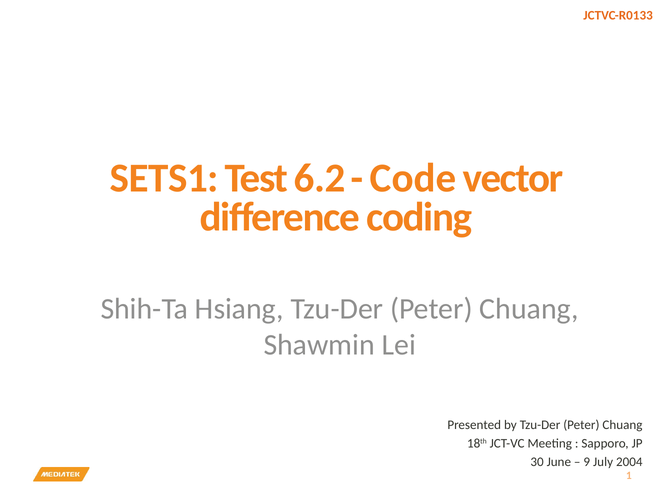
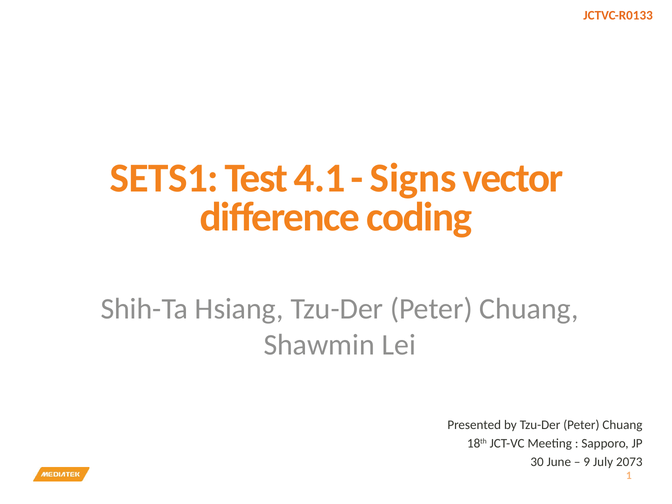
6.2: 6.2 -> 4.1
Code: Code -> Signs
2004: 2004 -> 2073
